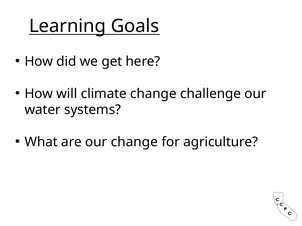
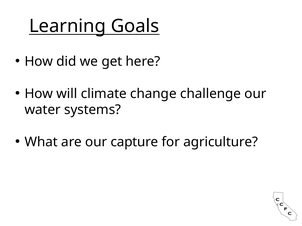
our change: change -> capture
